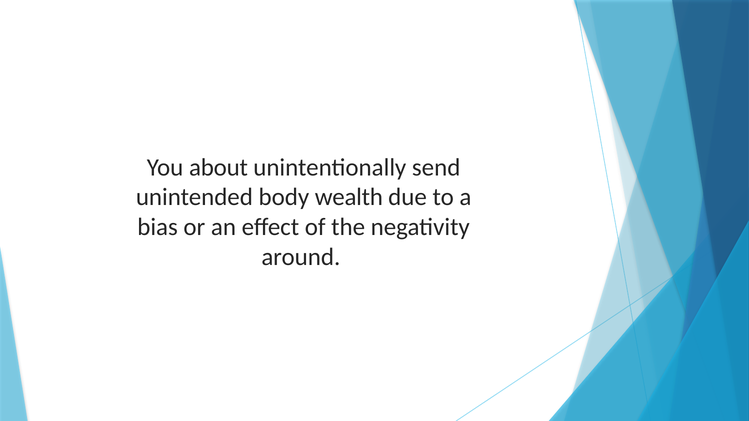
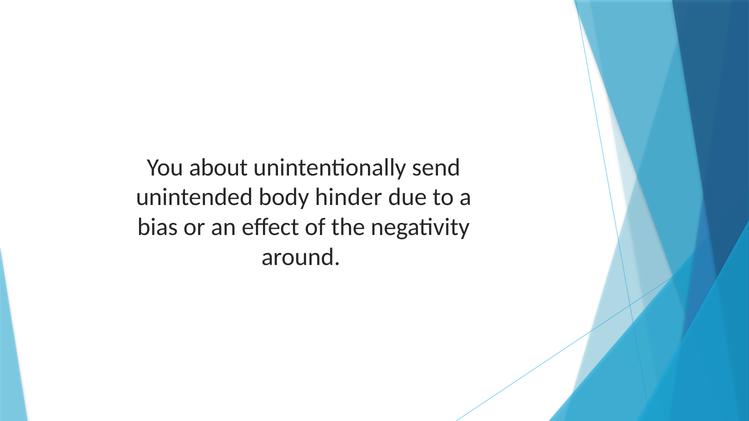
wealth: wealth -> hinder
